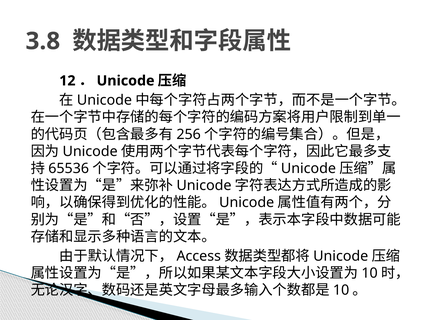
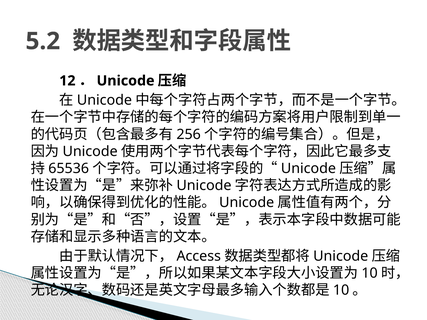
3.8: 3.8 -> 5.2
